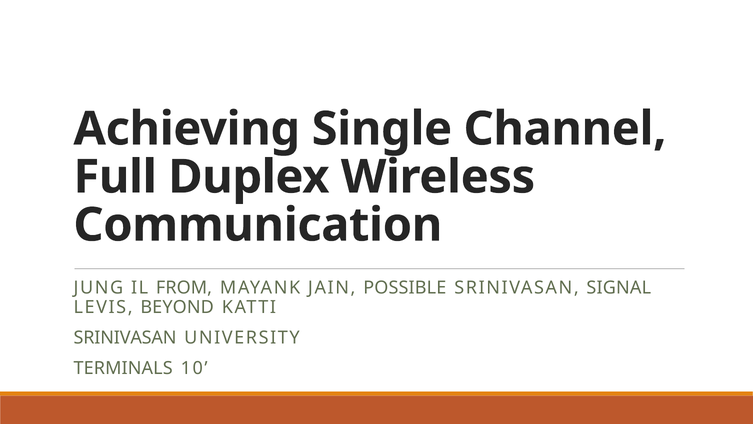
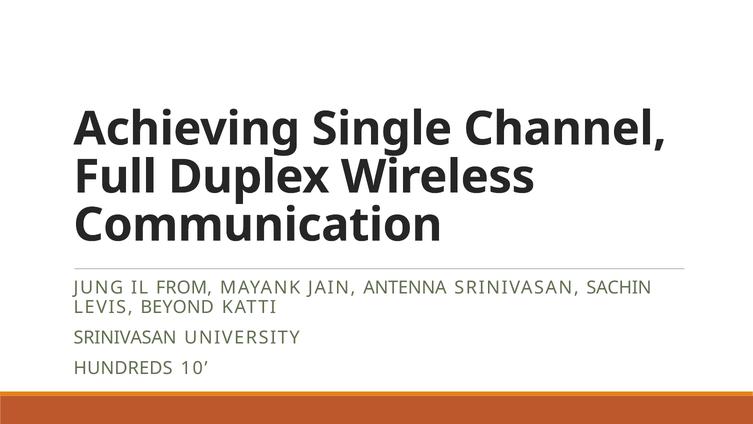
POSSIBLE: POSSIBLE -> ANTENNA
SIGNAL: SIGNAL -> SACHIN
TERMINALS: TERMINALS -> HUNDREDS
